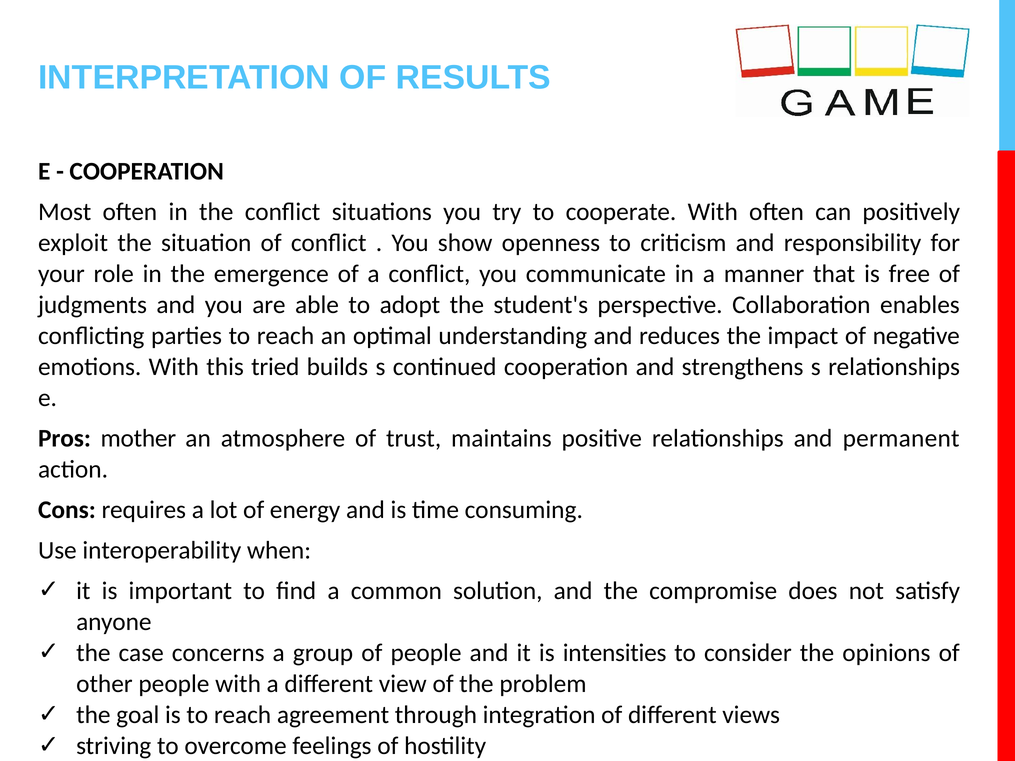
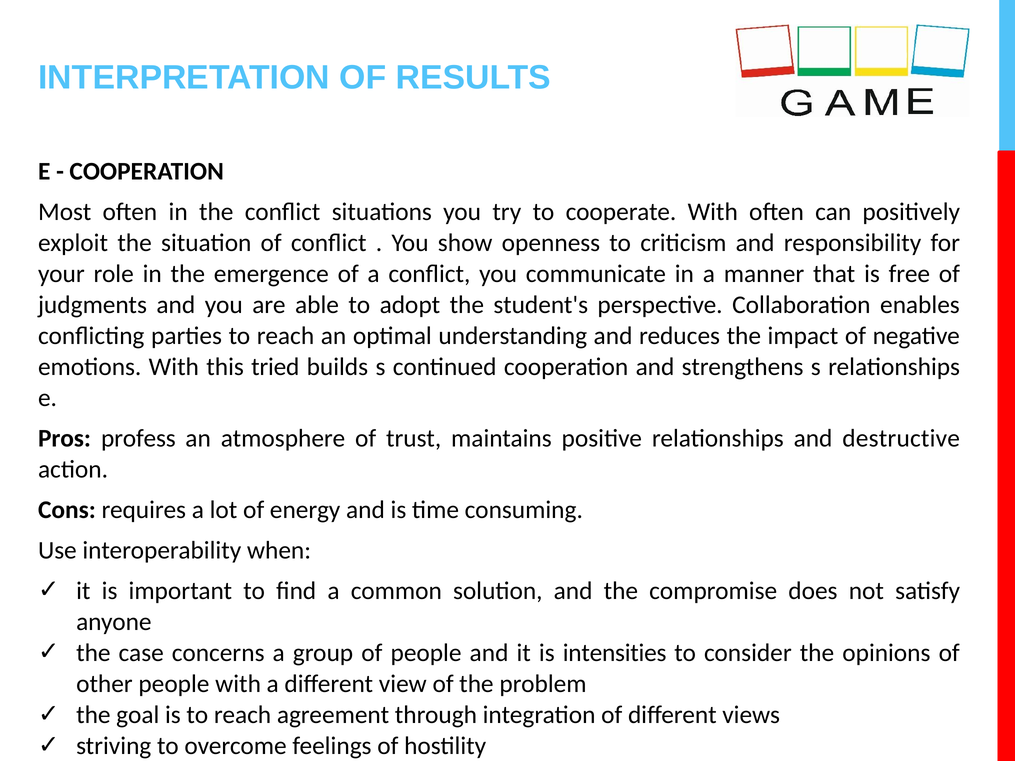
mother: mother -> profess
permanent: permanent -> destructive
